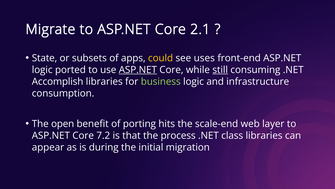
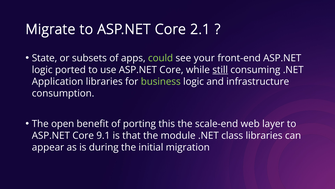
could colour: yellow -> light green
uses: uses -> your
ASP.NET at (138, 70) underline: present -> none
Accomplish: Accomplish -> Application
hits: hits -> this
7.2: 7.2 -> 9.1
process: process -> module
